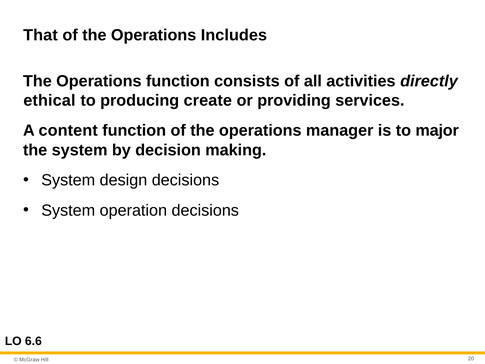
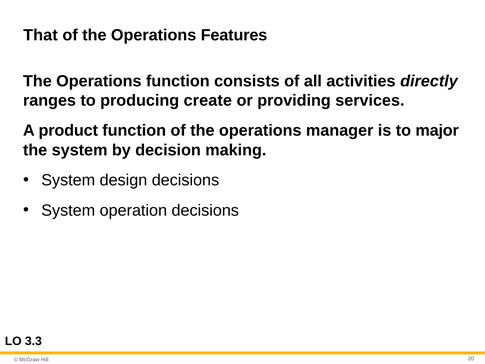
Includes: Includes -> Features
ethical: ethical -> ranges
content: content -> product
6.6: 6.6 -> 3.3
